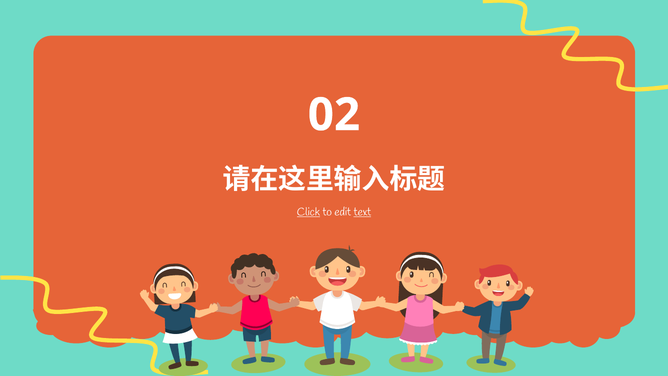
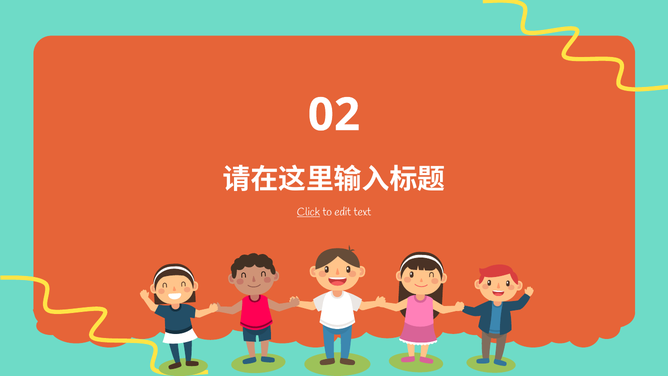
text underline: present -> none
